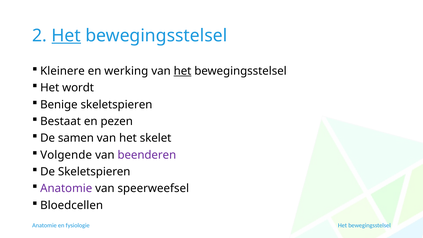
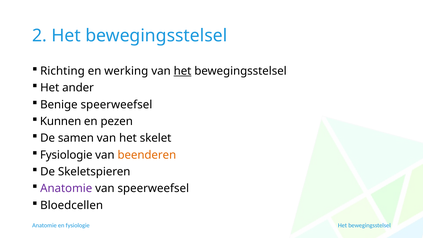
Het at (66, 36) underline: present -> none
Kleinere: Kleinere -> Richting
wordt: wordt -> ander
Benige skeletspieren: skeletspieren -> speerweefsel
Bestaat: Bestaat -> Kunnen
Volgende at (66, 155): Volgende -> Fysiologie
beenderen colour: purple -> orange
